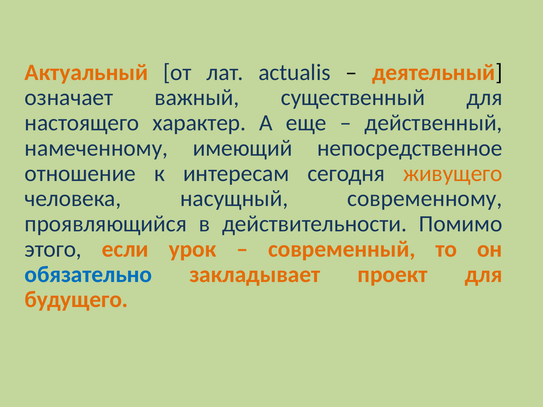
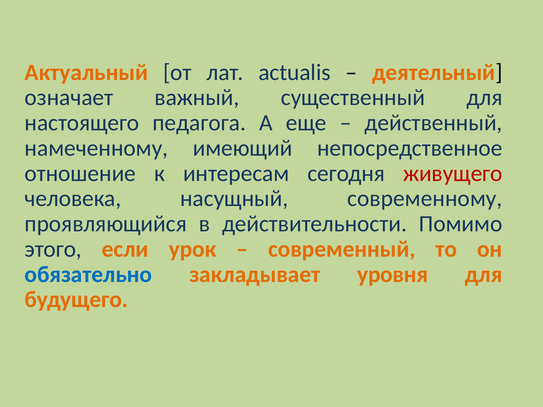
характер: характер -> педагога
живущего colour: orange -> red
проект: проект -> уровня
